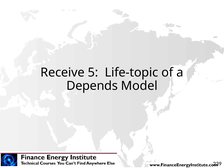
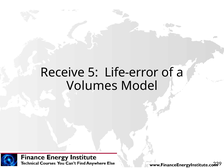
Life-topic: Life-topic -> Life-error
Depends: Depends -> Volumes
